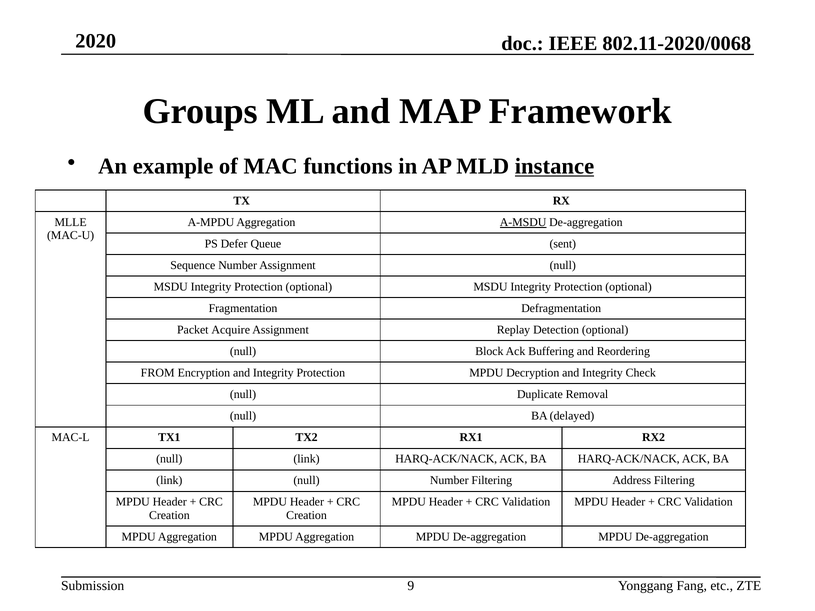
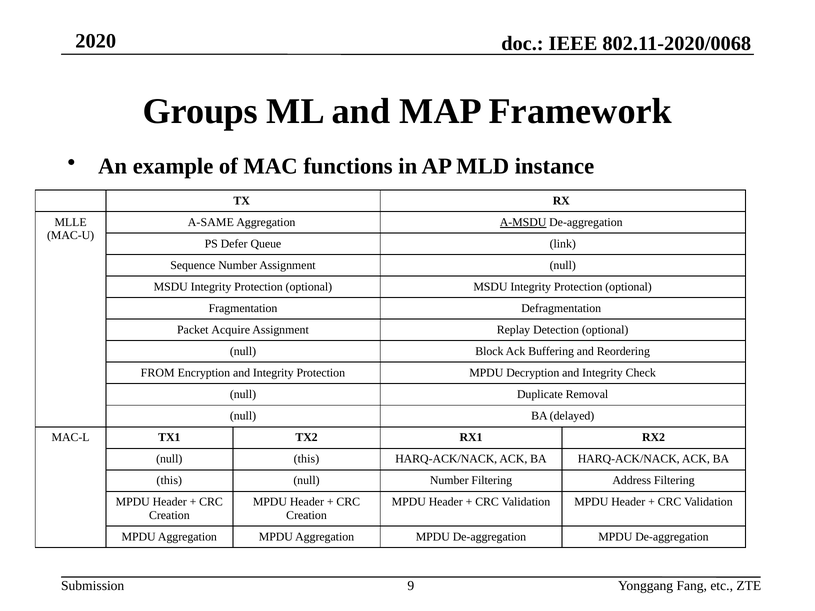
instance underline: present -> none
A-MPDU: A-MPDU -> A-SAME
sent: sent -> link
null link: link -> this
link at (169, 481): link -> this
